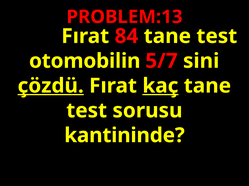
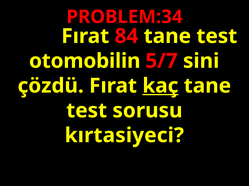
PROBLEM:13: PROBLEM:13 -> PROBLEM:34
çözdü underline: present -> none
kantininde: kantininde -> kırtasiyeci
